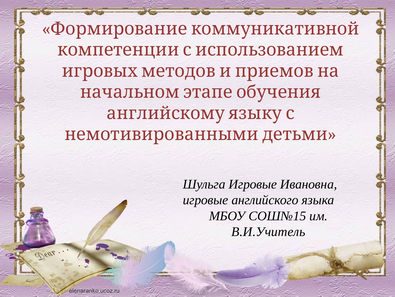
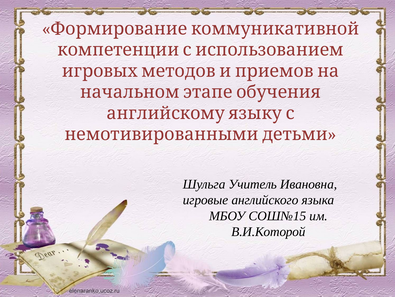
Шульга Игровые: Игровые -> Учитель
В.И.Учитель: В.И.Учитель -> В.И.Которой
